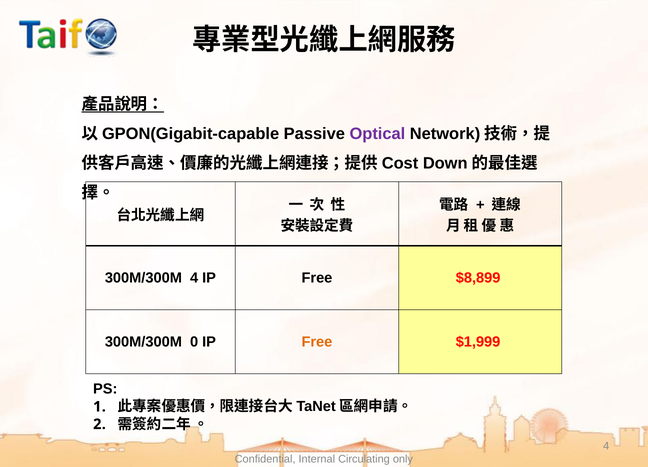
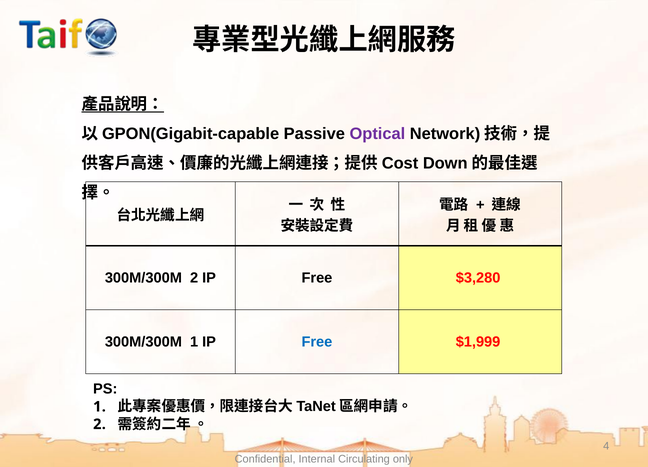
300M/300M 4: 4 -> 2
$8,899: $8,899 -> $3,280
300M/300M 0: 0 -> 1
Free at (317, 342) colour: orange -> blue
